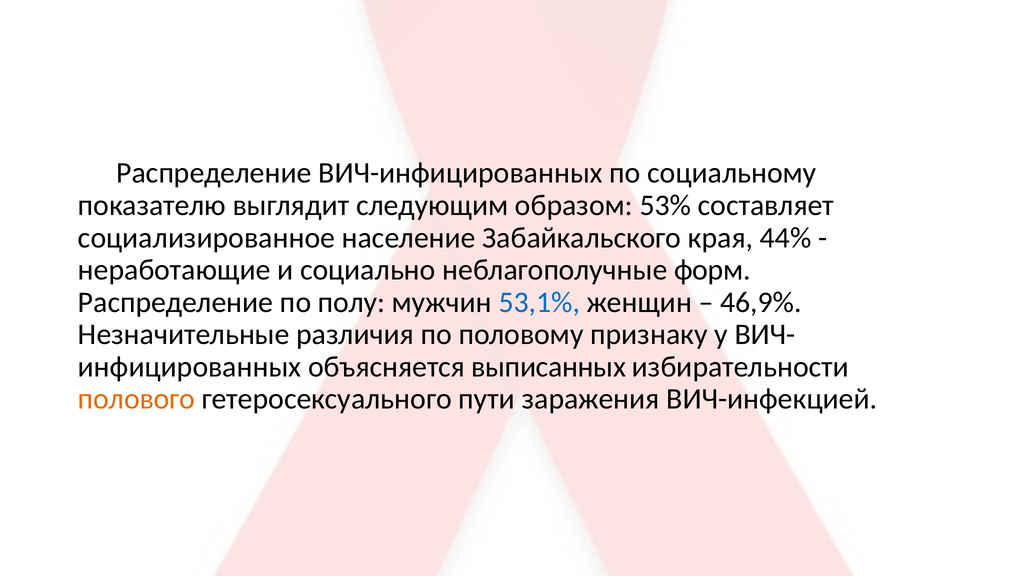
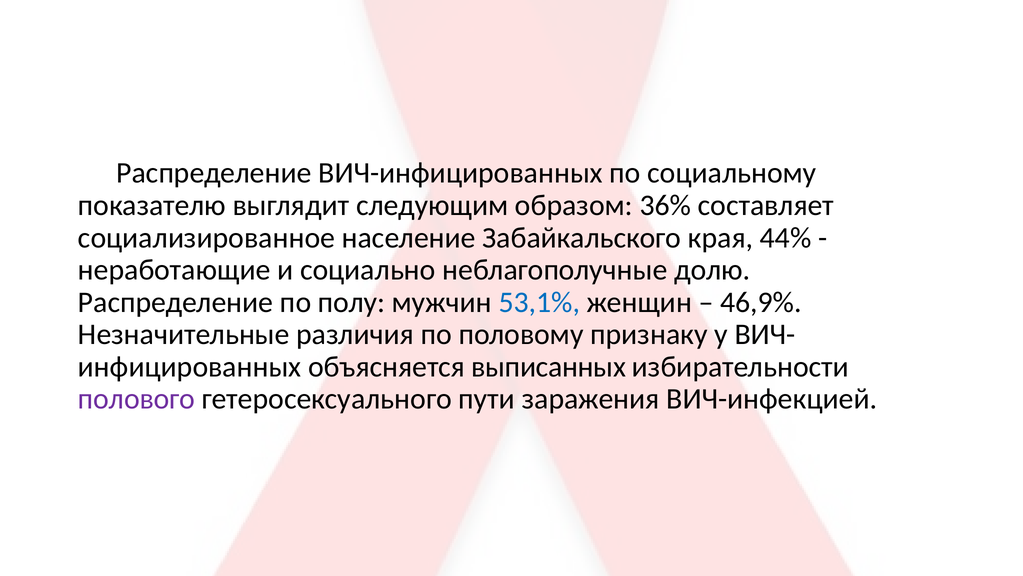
53%: 53% -> 36%
форм: форм -> долю
полового colour: orange -> purple
